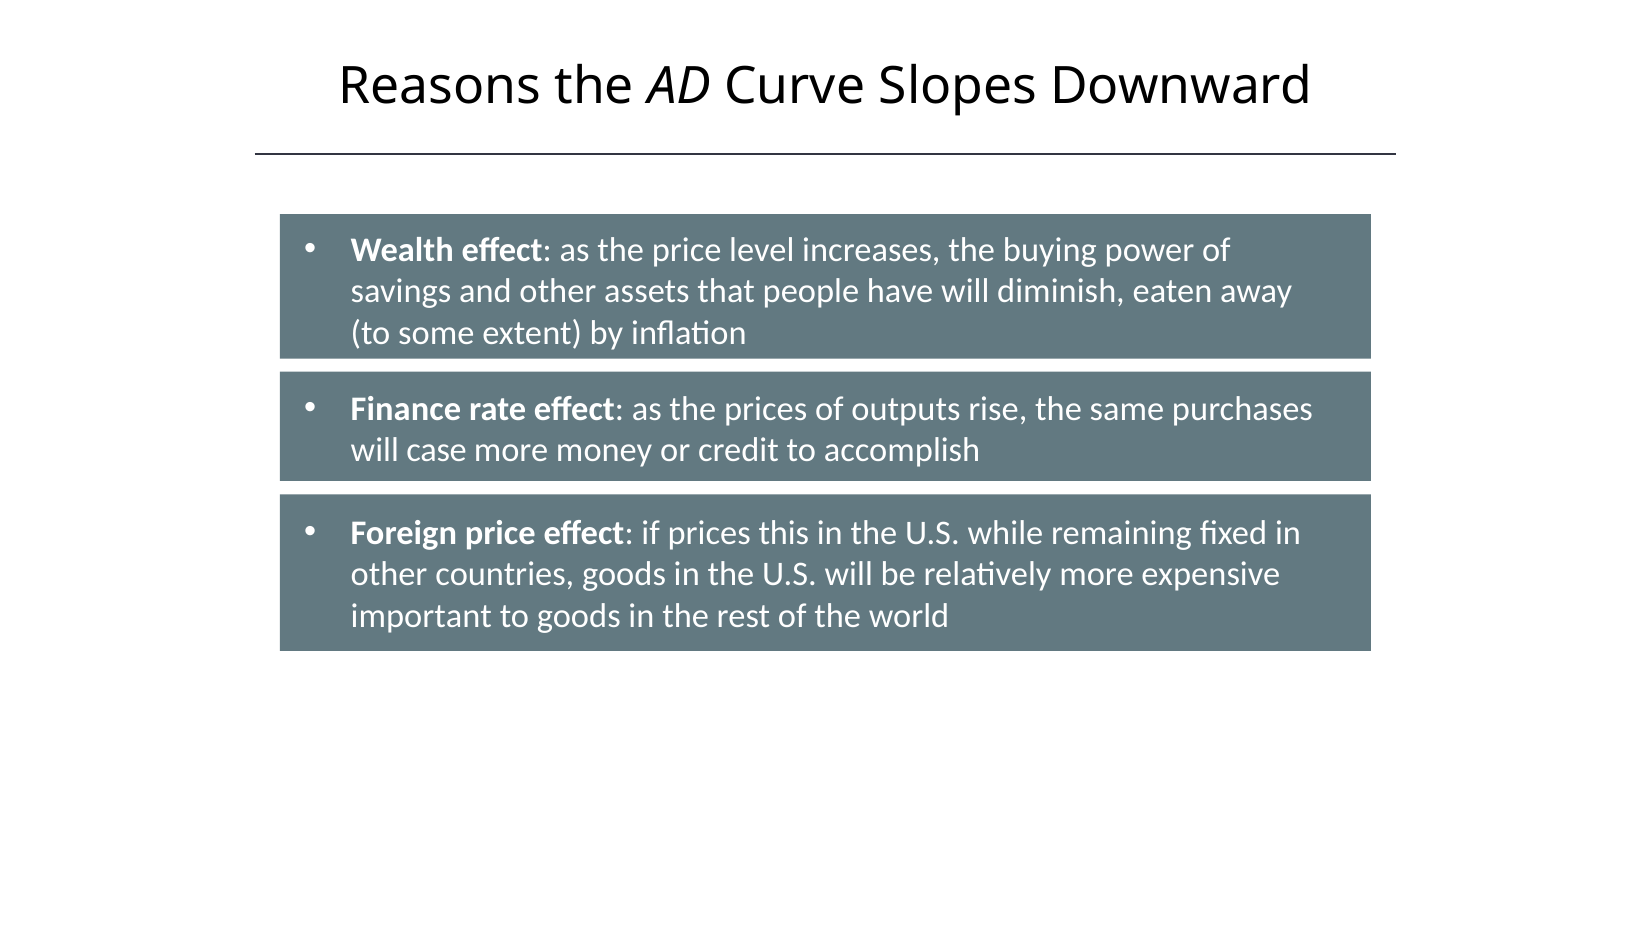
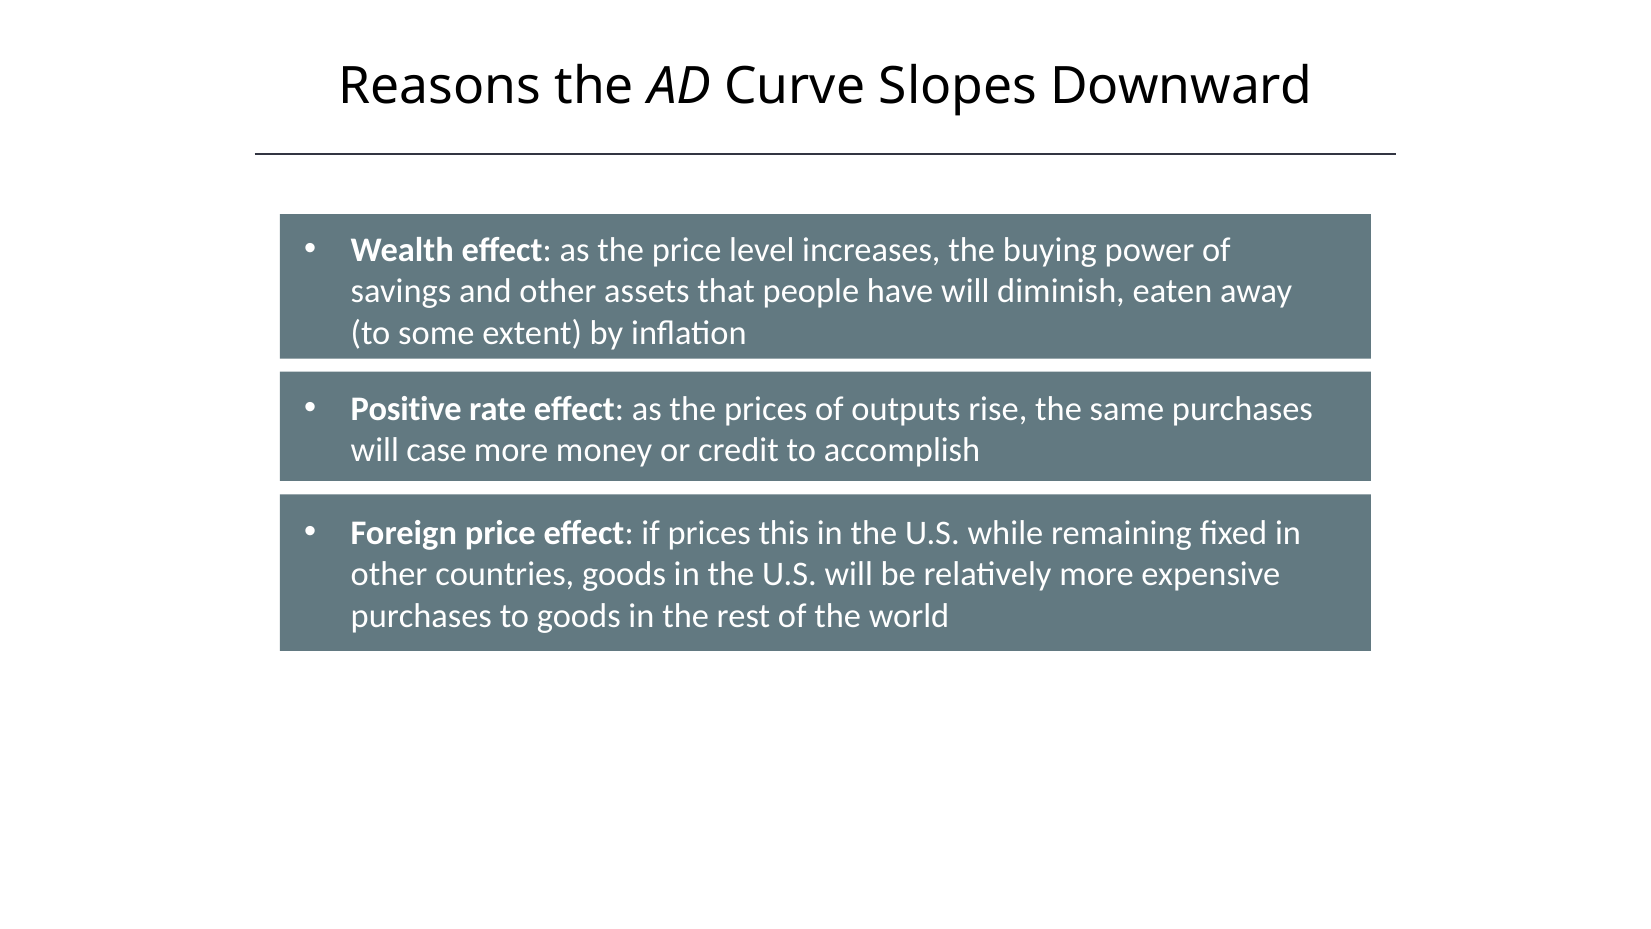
Finance: Finance -> Positive
important at (421, 616): important -> purchases
